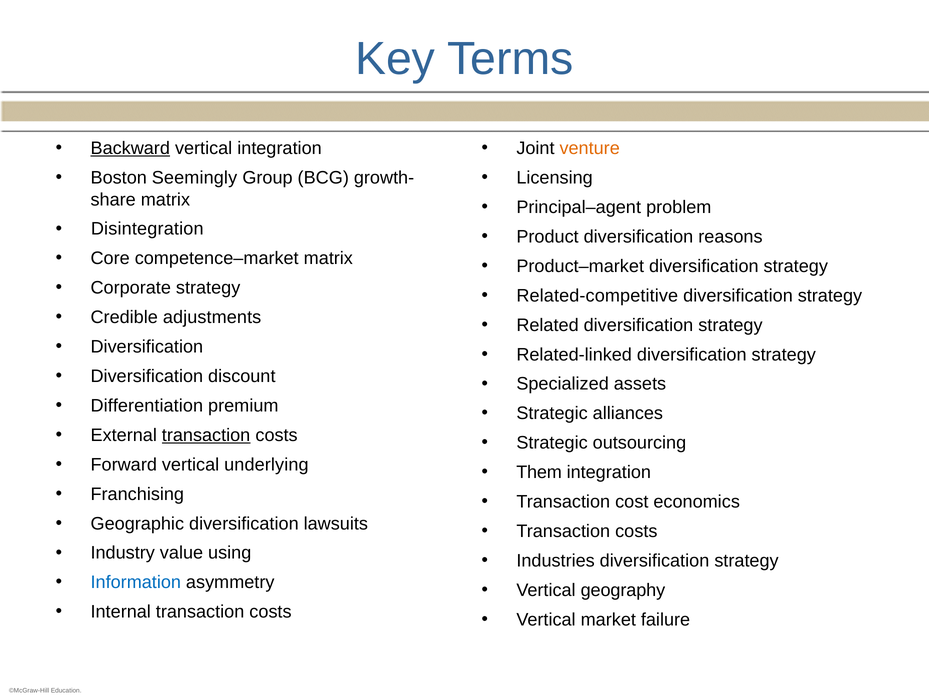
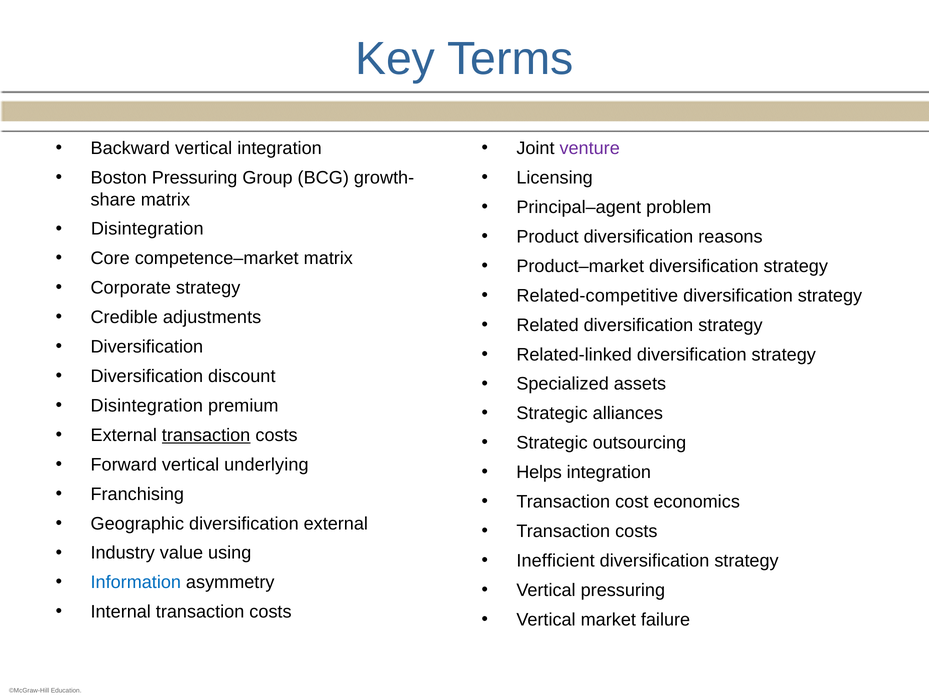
Backward underline: present -> none
venture colour: orange -> purple
Boston Seemingly: Seemingly -> Pressuring
Differentiation at (147, 406): Differentiation -> Disintegration
Them: Them -> Helps
diversification lawsuits: lawsuits -> external
Industries: Industries -> Inefficient
Vertical geography: geography -> pressuring
